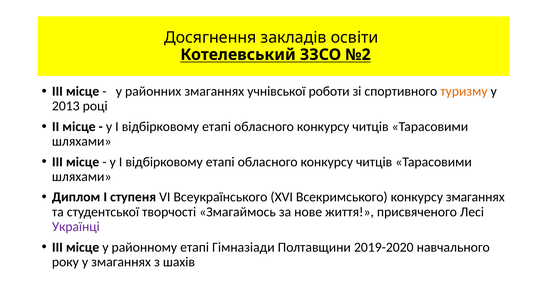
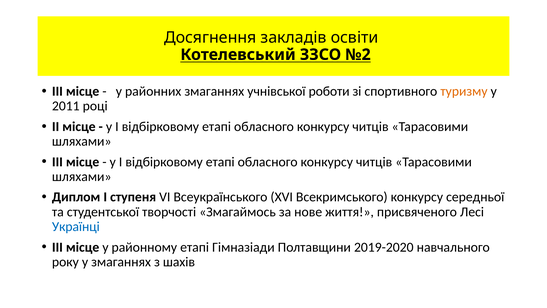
2013: 2013 -> 2011
конкурсу змаганнях: змаганнях -> середньої
Українці colour: purple -> blue
